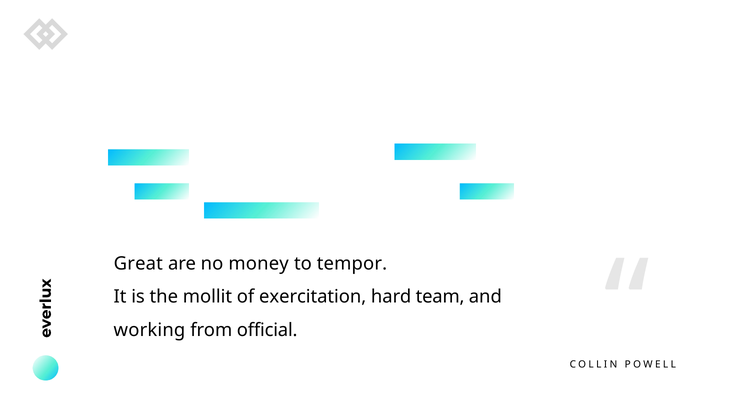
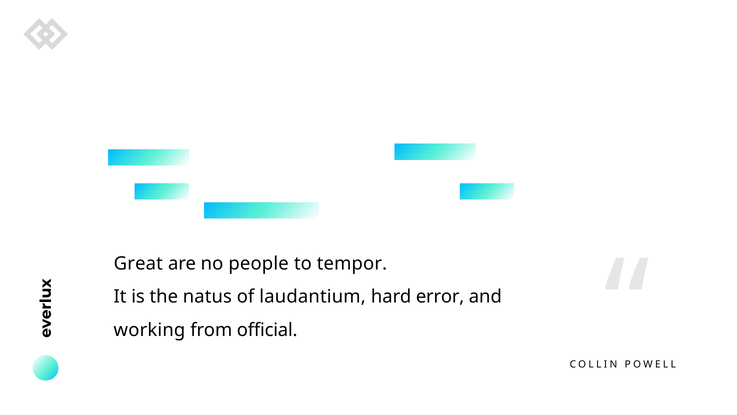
money: money -> people
mollit: mollit -> natus
exercitation: exercitation -> laudantium
team: team -> error
